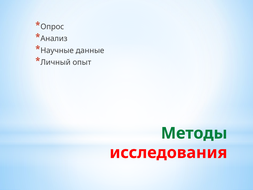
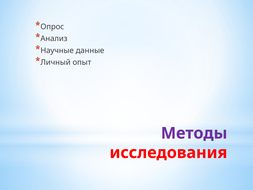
Методы colour: green -> purple
